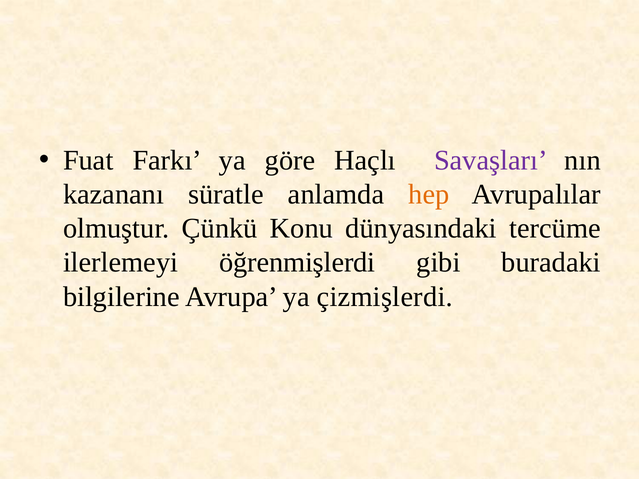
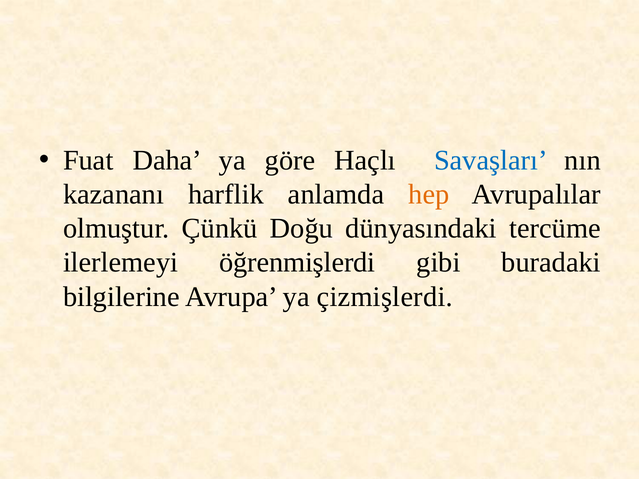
Farkı: Farkı -> Daha
Savaşları colour: purple -> blue
süratle: süratle -> harflik
Konu: Konu -> Doğu
